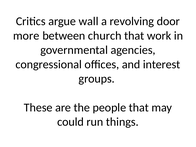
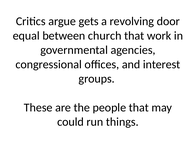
wall: wall -> gets
more: more -> equal
